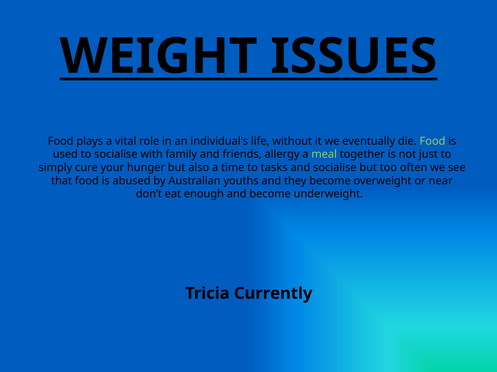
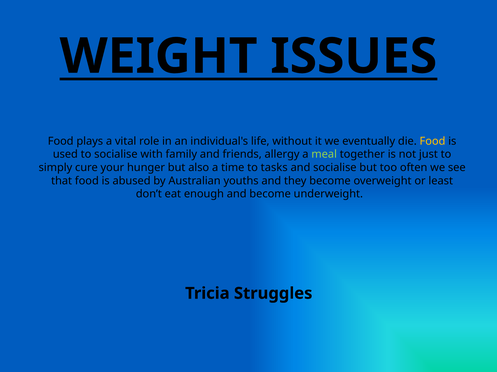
Food at (432, 141) colour: light green -> yellow
near: near -> least
Currently: Currently -> Struggles
